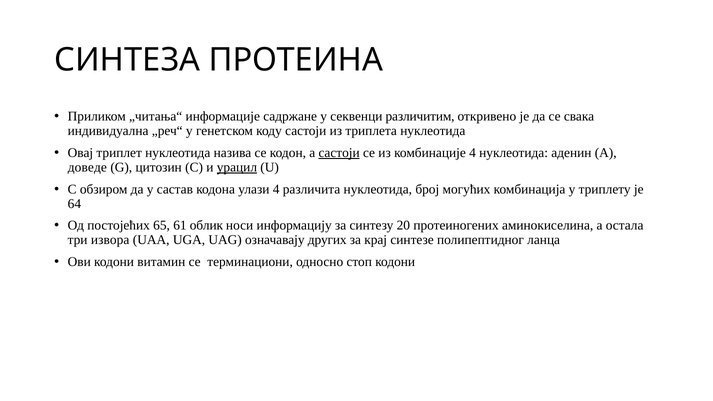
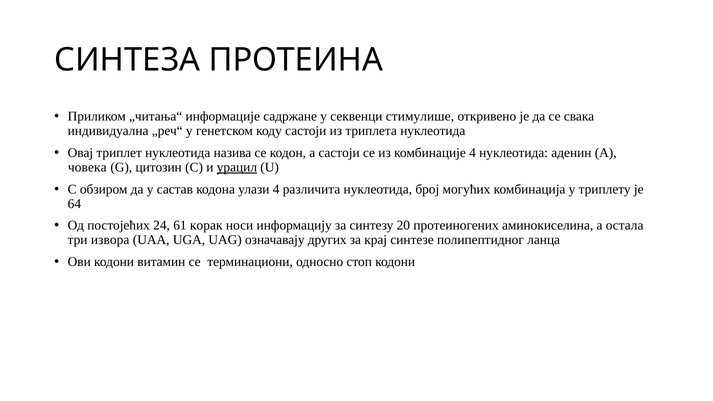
различитим: различитим -> стимулише
састоји at (339, 153) underline: present -> none
доведе: доведе -> човека
65: 65 -> 24
облик: облик -> корак
